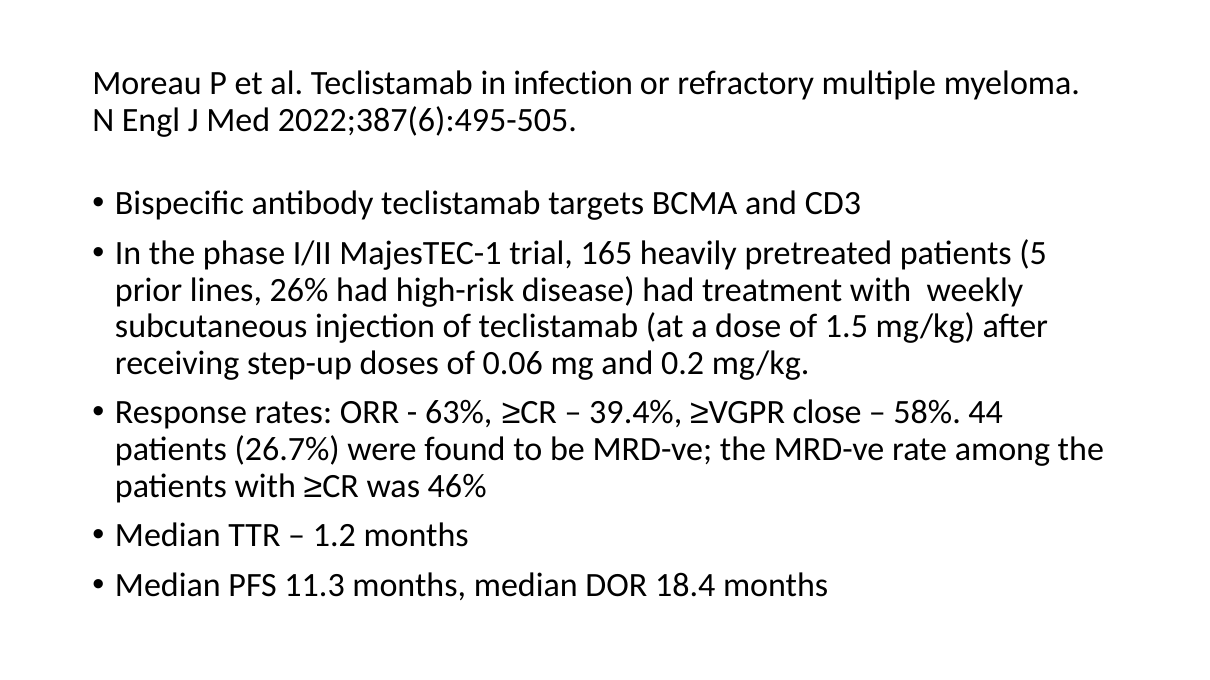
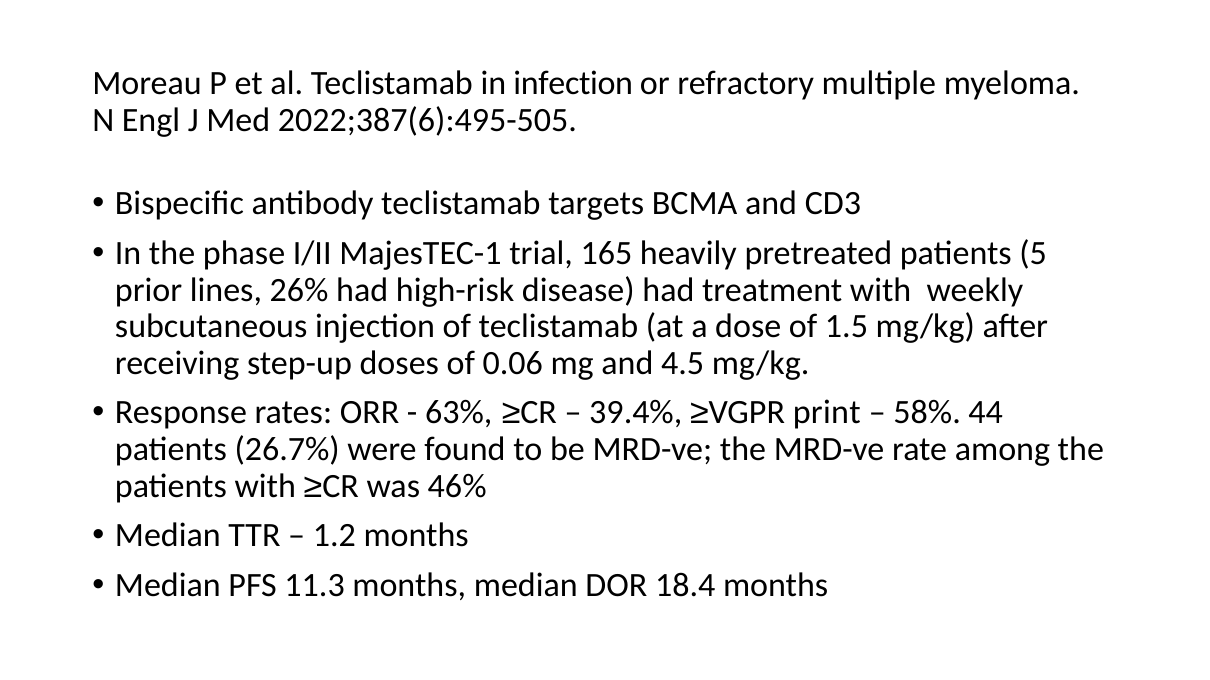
0.2: 0.2 -> 4.5
close: close -> print
